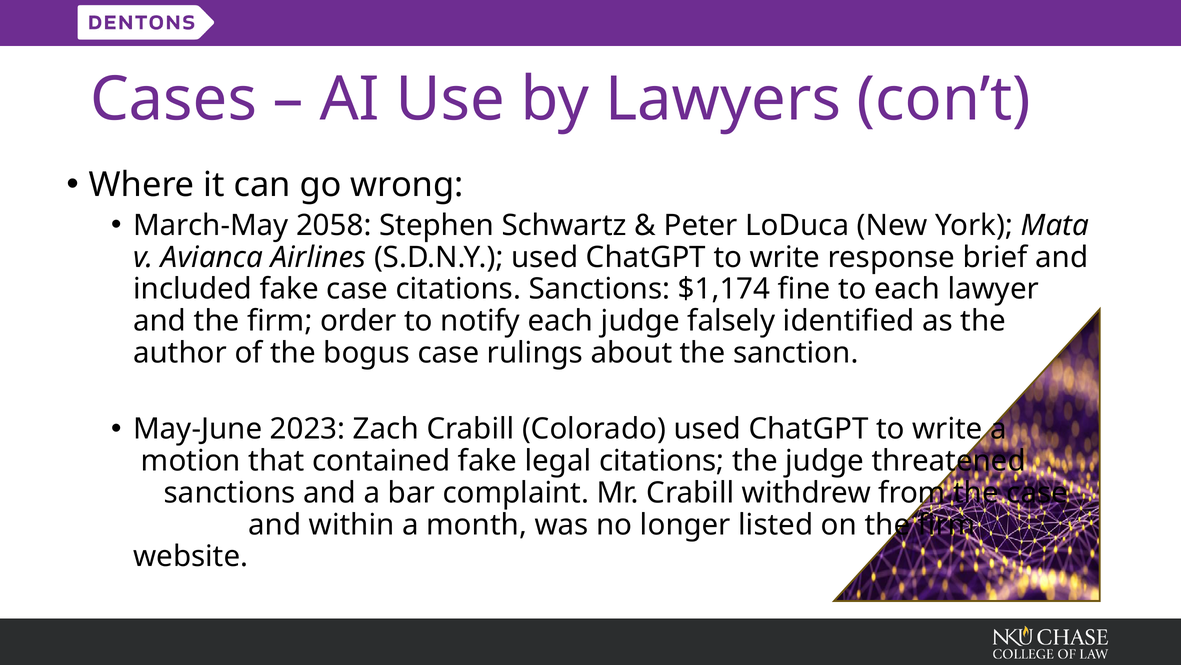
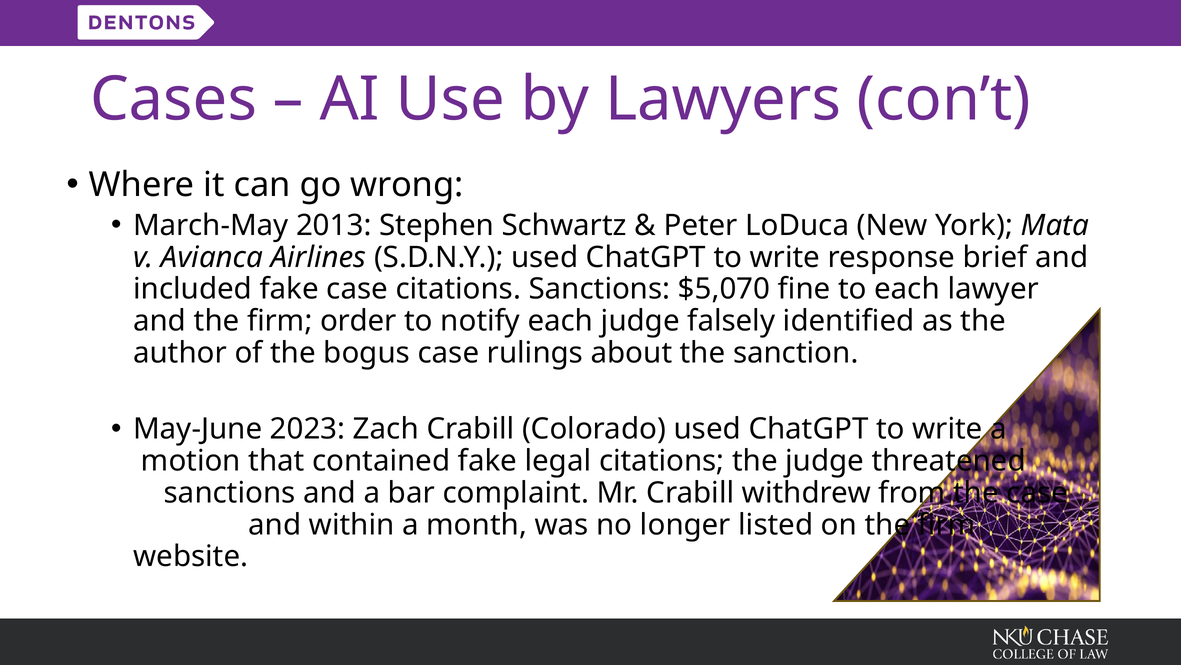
2058: 2058 -> 2013
$1,174: $1,174 -> $5,070
